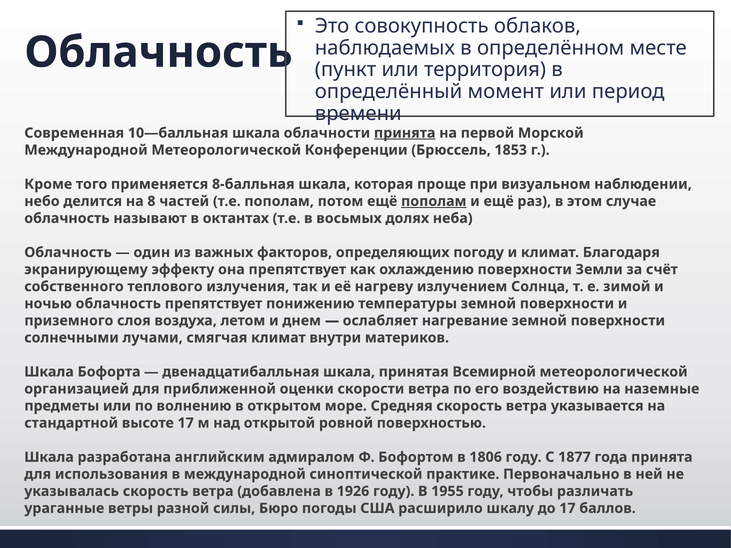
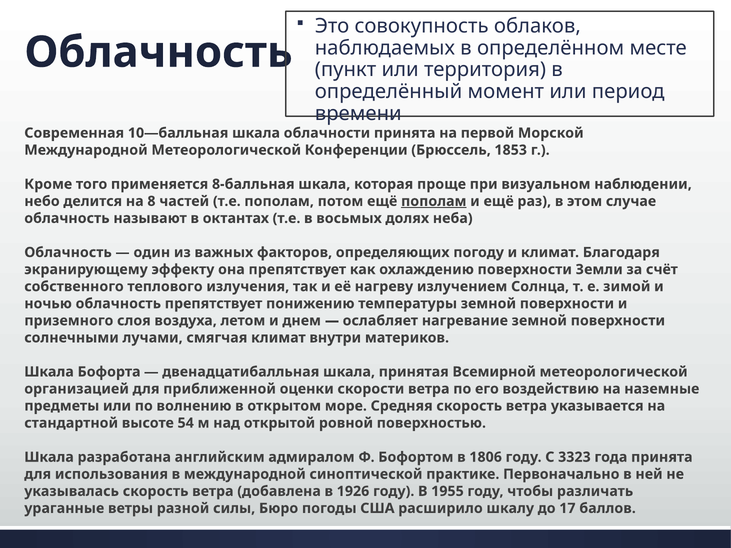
принята at (405, 133) underline: present -> none
высоте 17: 17 -> 54
1877: 1877 -> 3323
